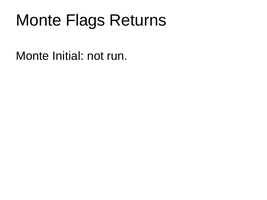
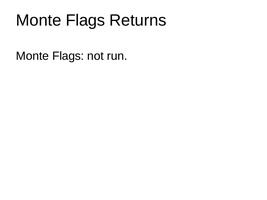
Initial at (68, 56): Initial -> Flags
